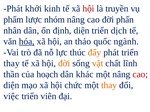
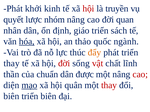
phẩm: phẩm -> quyết
phấn: phấn -> quan
định diện: diện -> giáo
dịch: dịch -> sách
đời at (64, 64) colour: orange -> red
vật colour: orange -> red
hoạch: hoạch -> chuẩn
khác: khác -> được
mạo underline: none -> present
chức: chức -> quân
thay at (109, 86) colour: orange -> red
việc at (11, 97): việc -> biên
triển viên: viên -> biên
